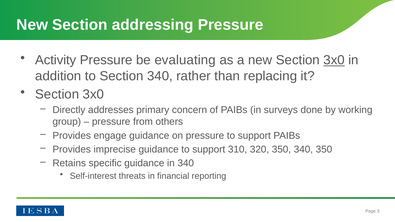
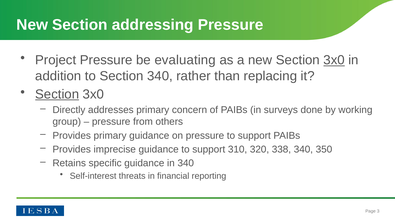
Activity: Activity -> Project
Section at (57, 94) underline: none -> present
Provides engage: engage -> primary
320 350: 350 -> 338
